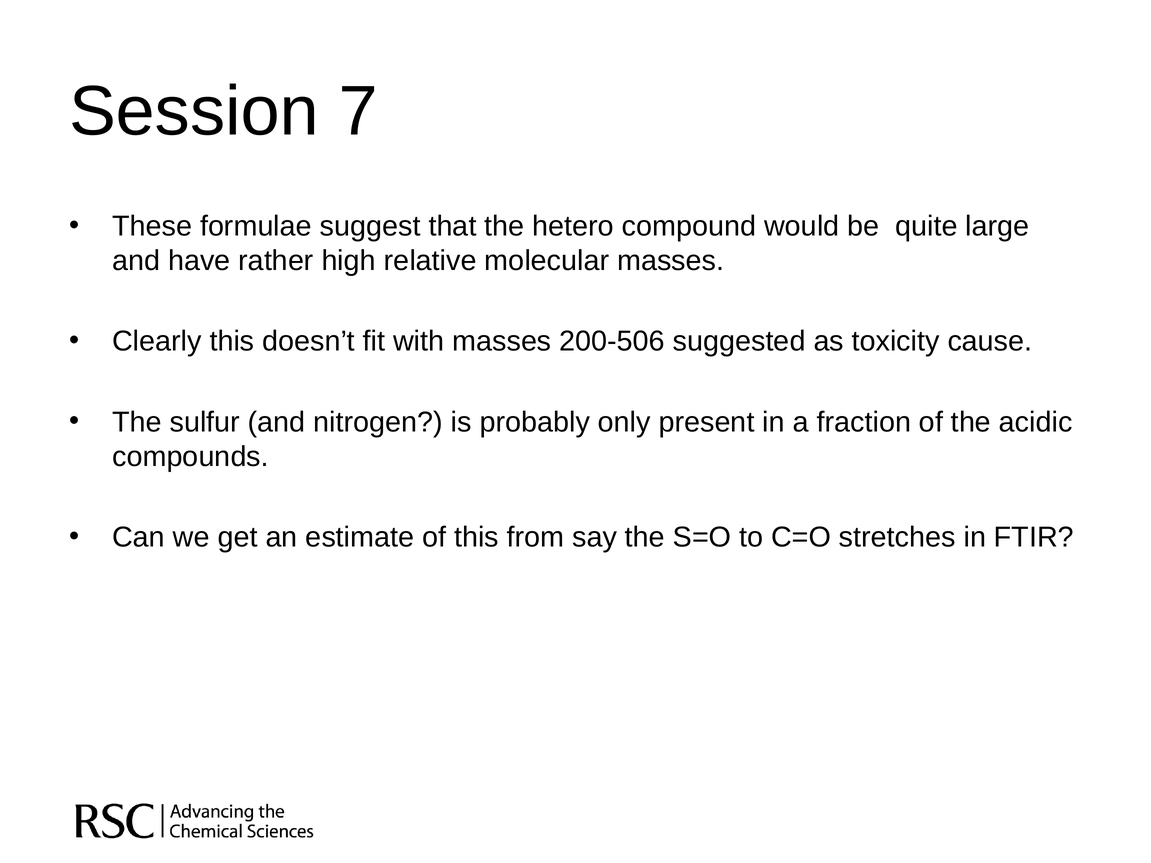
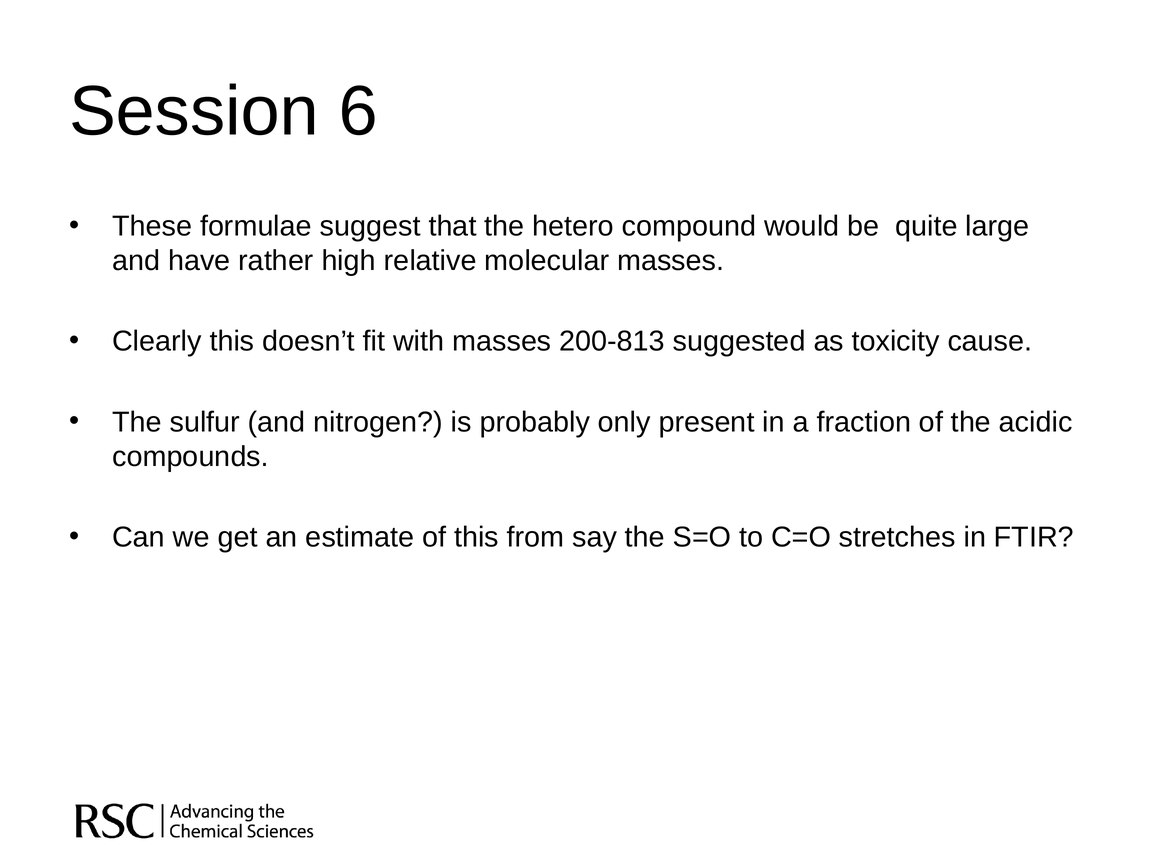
7: 7 -> 6
200-506: 200-506 -> 200-813
